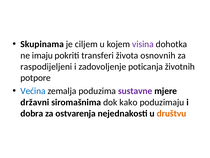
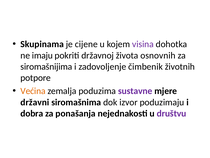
ciljem: ciljem -> cijene
transferi: transferi -> državnoj
raspodijeljeni: raspodijeljeni -> siromašnijima
poticanja: poticanja -> čimbenik
Većina colour: blue -> orange
kako: kako -> izvor
ostvarenja: ostvarenja -> ponašanja
društvu colour: orange -> purple
